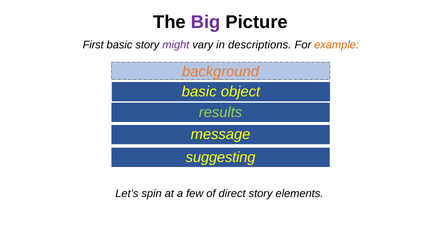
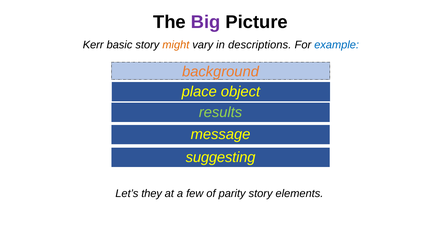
First: First -> Kerr
might colour: purple -> orange
example colour: orange -> blue
basic at (199, 92): basic -> place
spin: spin -> they
direct: direct -> parity
